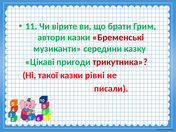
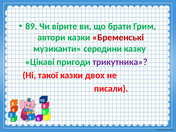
11: 11 -> 89
трикутника colour: red -> purple
рівні: рівні -> двох
